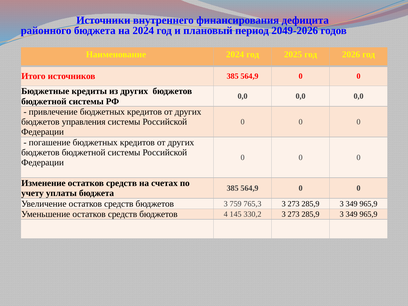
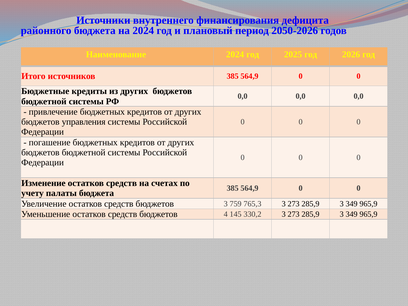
2049-2026: 2049-2026 -> 2050-2026
уплаты: уплаты -> палаты
